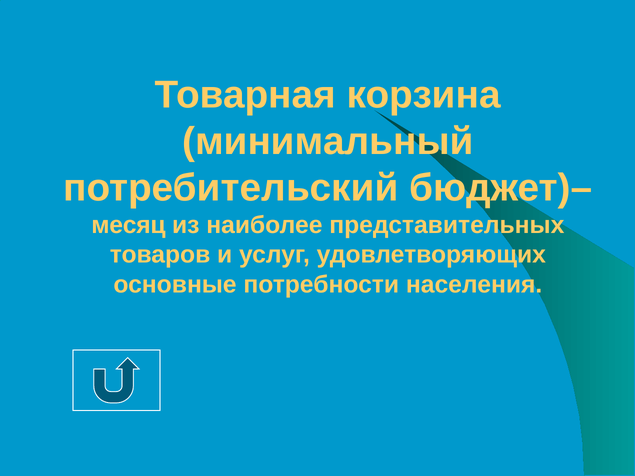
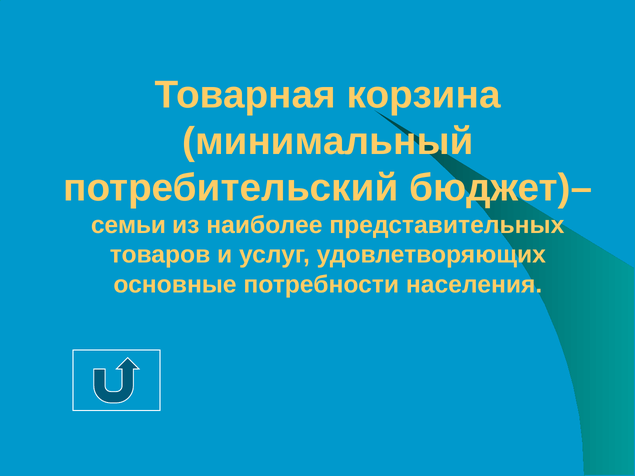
месяц: месяц -> семьи
